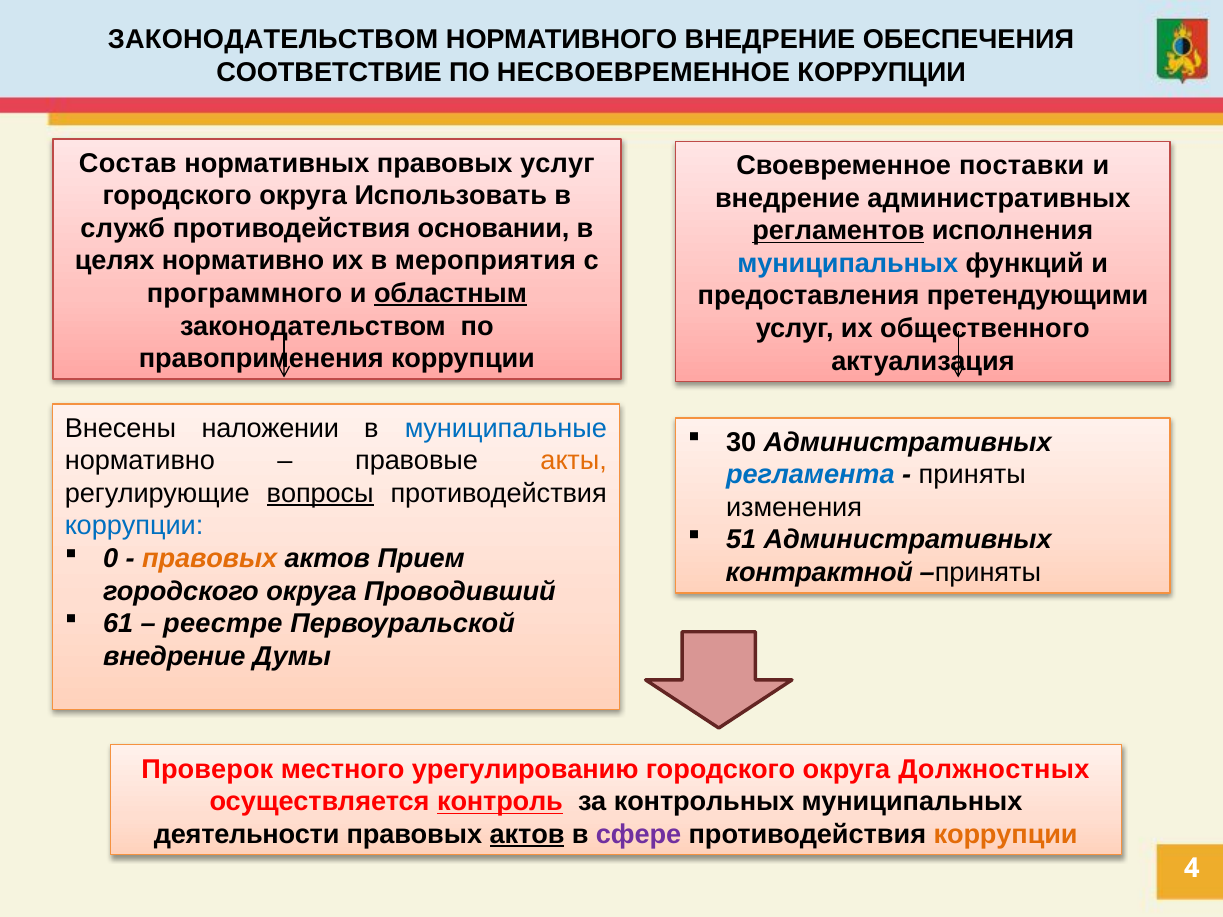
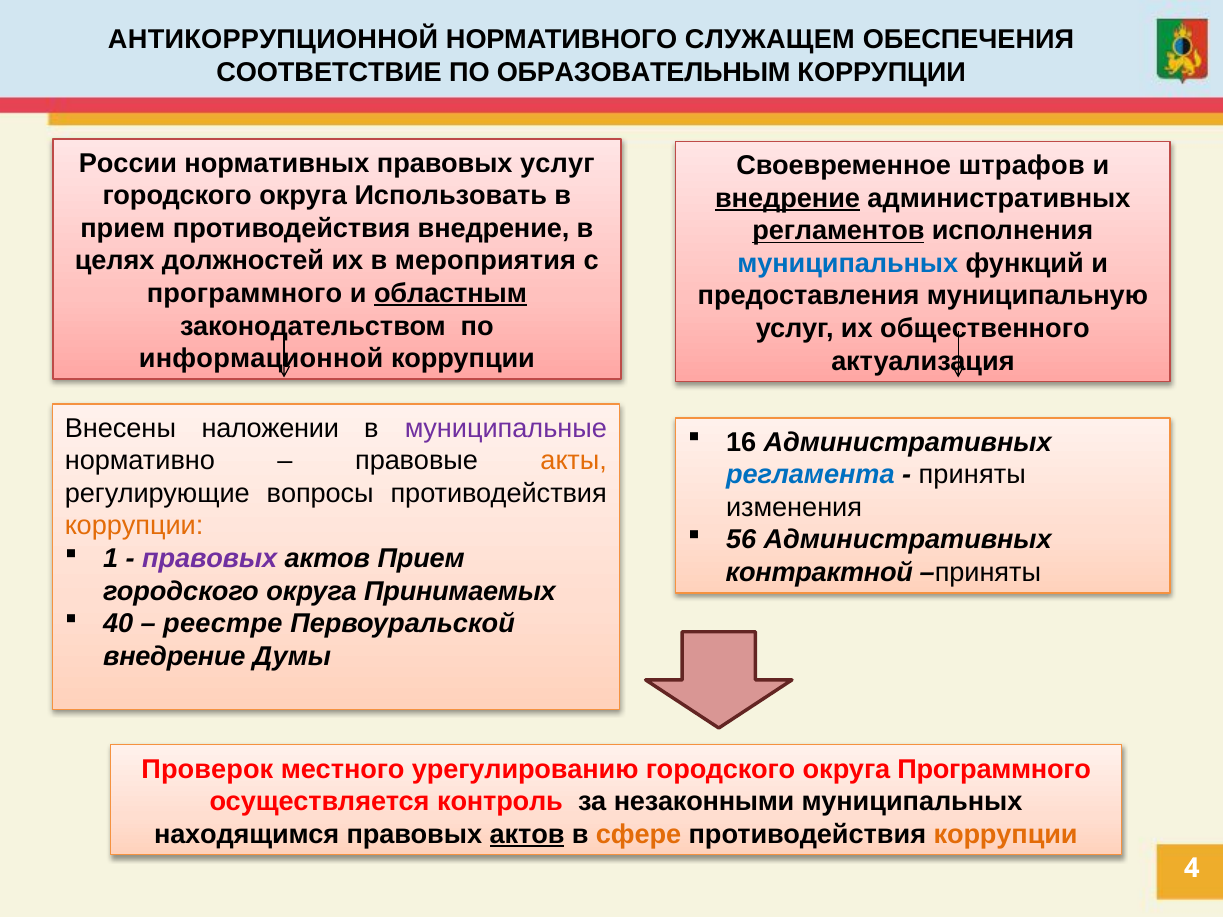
ЗАКОНОДАТЕЛЬСТВОМ at (273, 40): ЗАКОНОДАТЕЛЬСТВОМ -> АНТИКОРРУПЦИОННОЙ
НОРМАТИВНОГО ВНЕДРЕНИЕ: ВНЕДРЕНИЕ -> СЛУЖАЩЕМ
НЕСВОЕВРЕМЕННОЕ: НЕСВОЕВРЕМЕННОЕ -> ОБРАЗОВАТЕЛЬНЫМ
Состав: Состав -> России
поставки: поставки -> штрафов
внедрение at (788, 198) underline: none -> present
служб at (123, 228): служб -> прием
противодействия основании: основании -> внедрение
целях нормативно: нормативно -> должностей
претендующими: претендующими -> муниципальную
правоприменения: правоприменения -> информационной
муниципальные colour: blue -> purple
30: 30 -> 16
вопросы underline: present -> none
коррупции at (134, 526) colour: blue -> orange
51: 51 -> 56
0: 0 -> 1
правовых at (210, 559) colour: orange -> purple
Проводивший: Проводивший -> Принимаемых
61: 61 -> 40
округа Должностных: Должностных -> Программного
контроль underline: present -> none
контрольных: контрольных -> незаконными
деятельности: деятельности -> находящимся
сфере colour: purple -> orange
